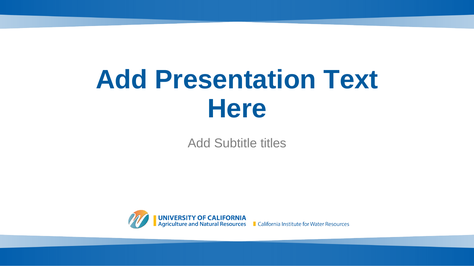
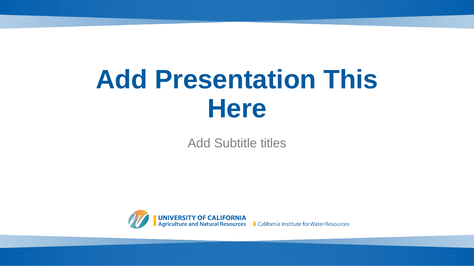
Text: Text -> This
